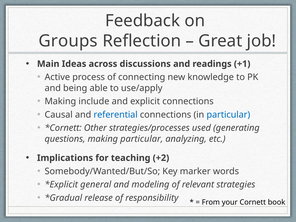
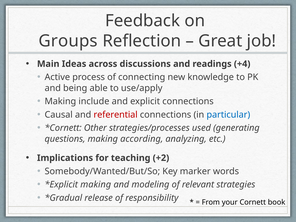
+1: +1 -> +4
referential colour: blue -> red
making particular: particular -> according
general at (96, 185): general -> making
